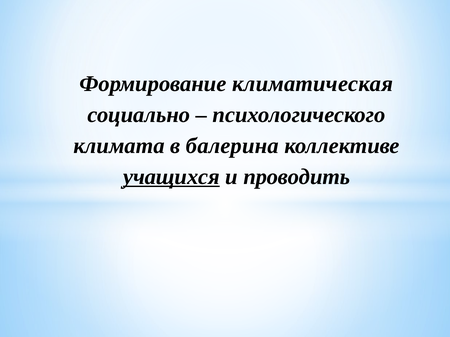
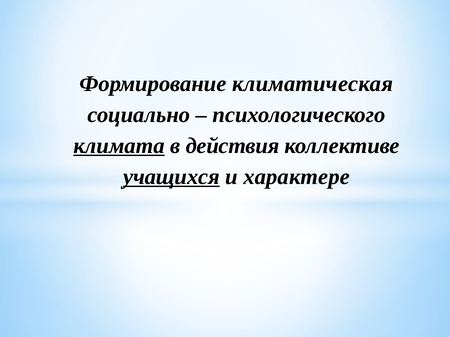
климата underline: none -> present
балерина: балерина -> действия
проводить: проводить -> характере
